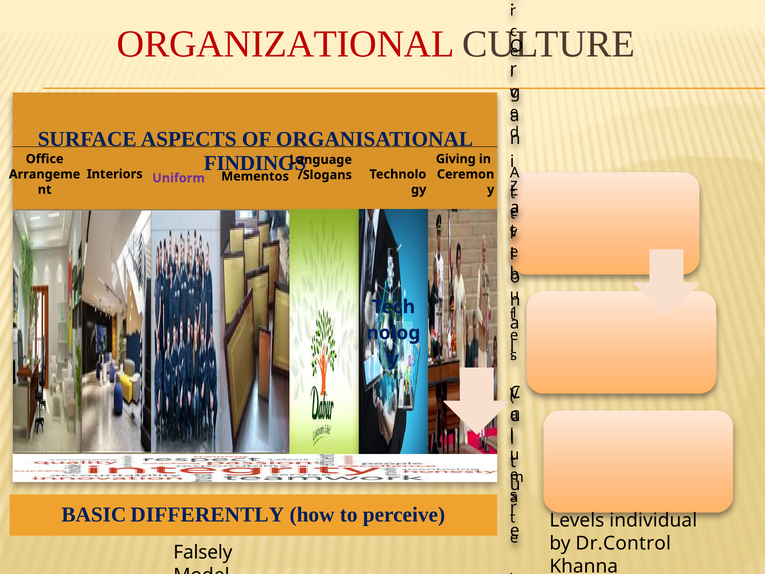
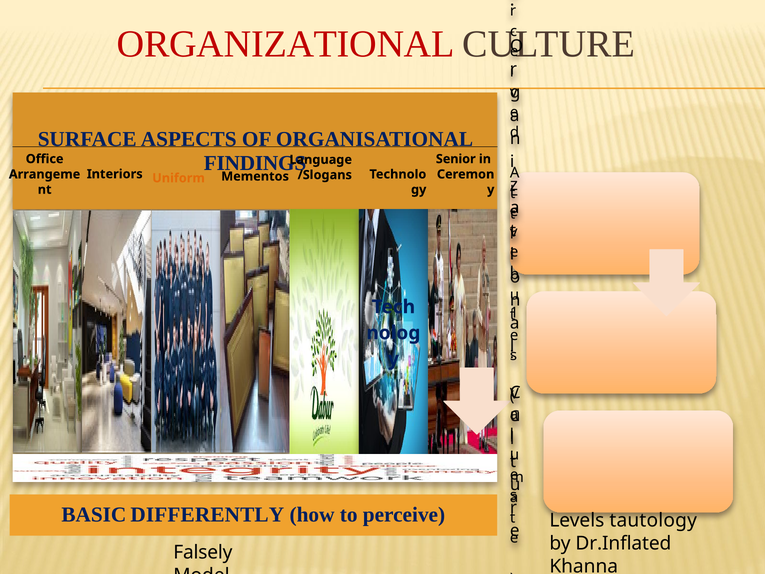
Giving: Giving -> Senior
Uniform colour: purple -> orange
individual: individual -> tautology
Dr.Control: Dr.Control -> Dr.Inflated
